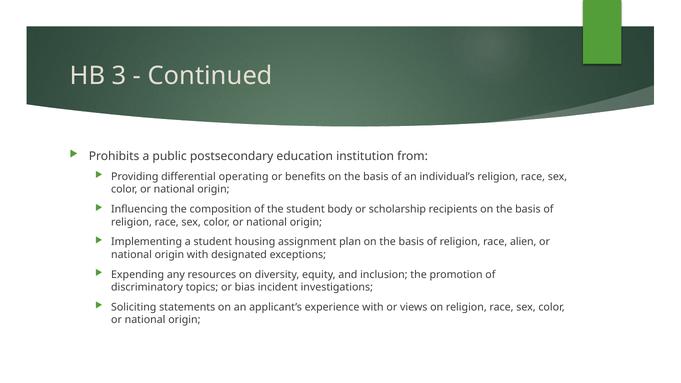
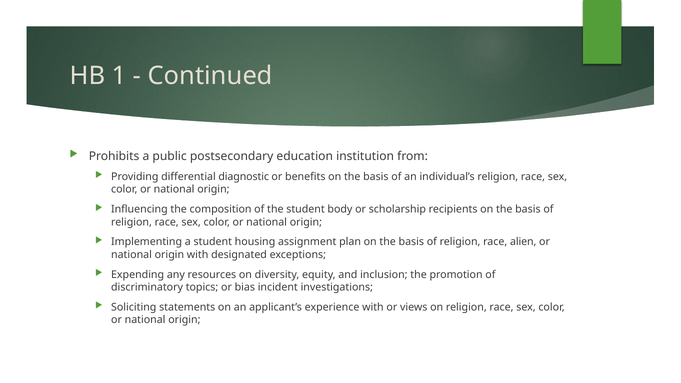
3: 3 -> 1
operating: operating -> diagnostic
